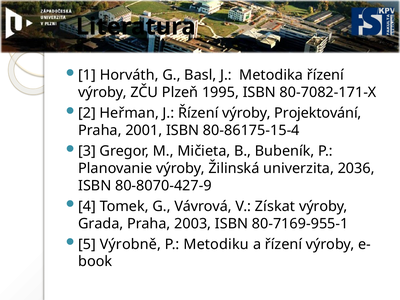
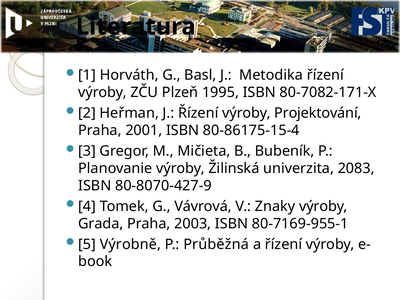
2036: 2036 -> 2083
Získat: Získat -> Znaky
Metodiku: Metodiku -> Průběžná
